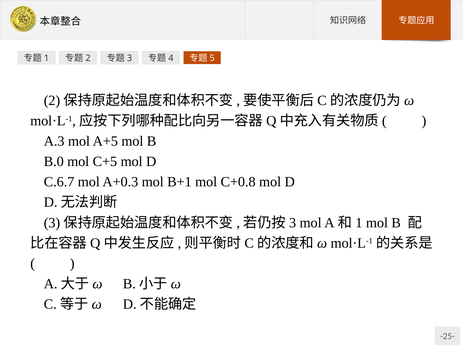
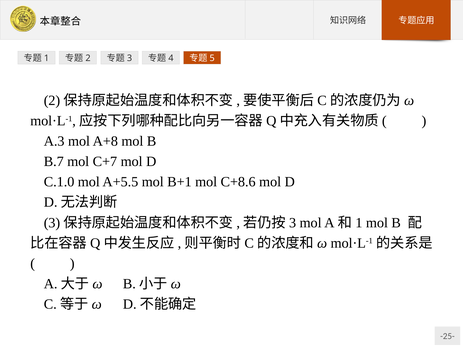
A+5: A+5 -> A+8
B.0: B.0 -> B.7
C+5: C+5 -> C+7
C.6.7: C.6.7 -> C.1.0
A+0.3: A+0.3 -> A+5.5
C+0.8: C+0.8 -> C+8.6
